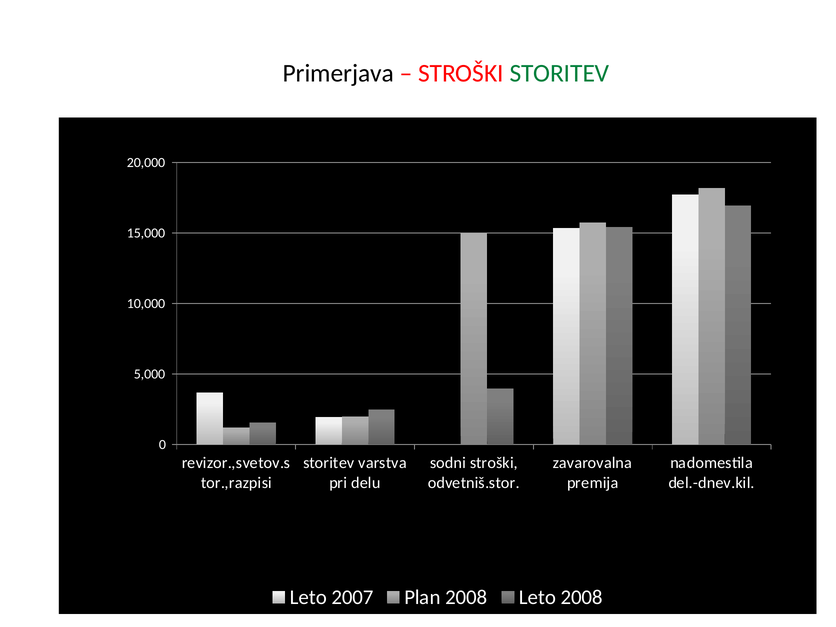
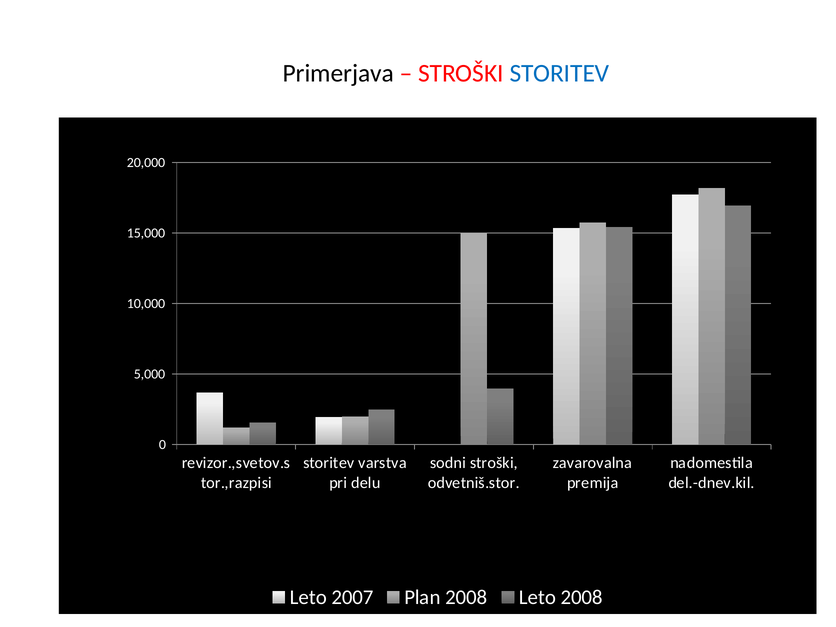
STORITEV at (559, 73) colour: green -> blue
